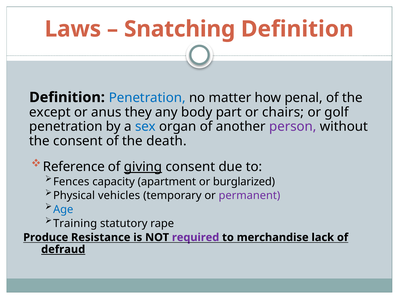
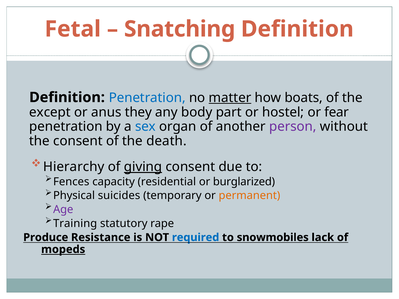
Laws: Laws -> Fetal
matter underline: none -> present
penal: penal -> boats
chairs: chairs -> hostel
golf: golf -> fear
Reference: Reference -> Hierarchy
apartment: apartment -> residential
vehicles: vehicles -> suicides
permanent colour: purple -> orange
Age colour: blue -> purple
required colour: purple -> blue
merchandise: merchandise -> snowmobiles
defraud: defraud -> mopeds
